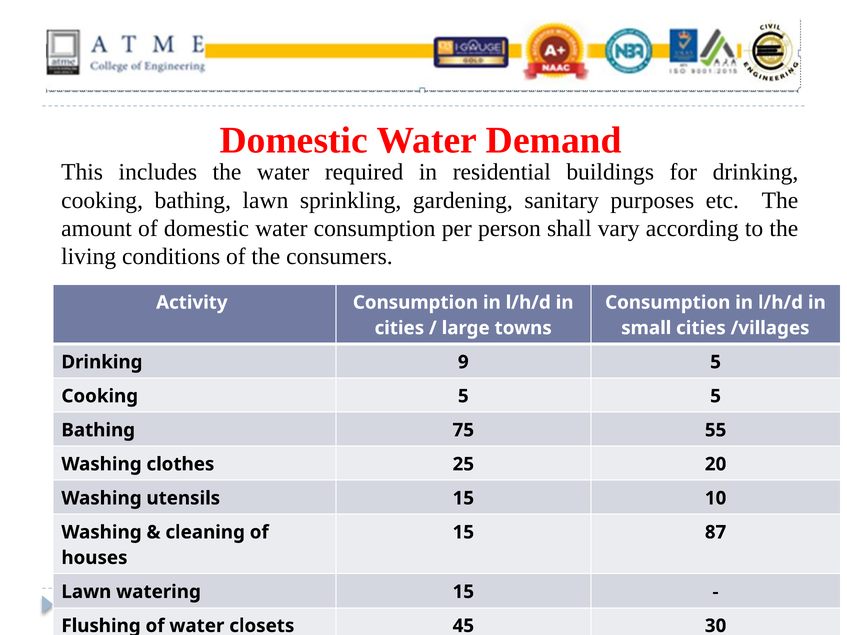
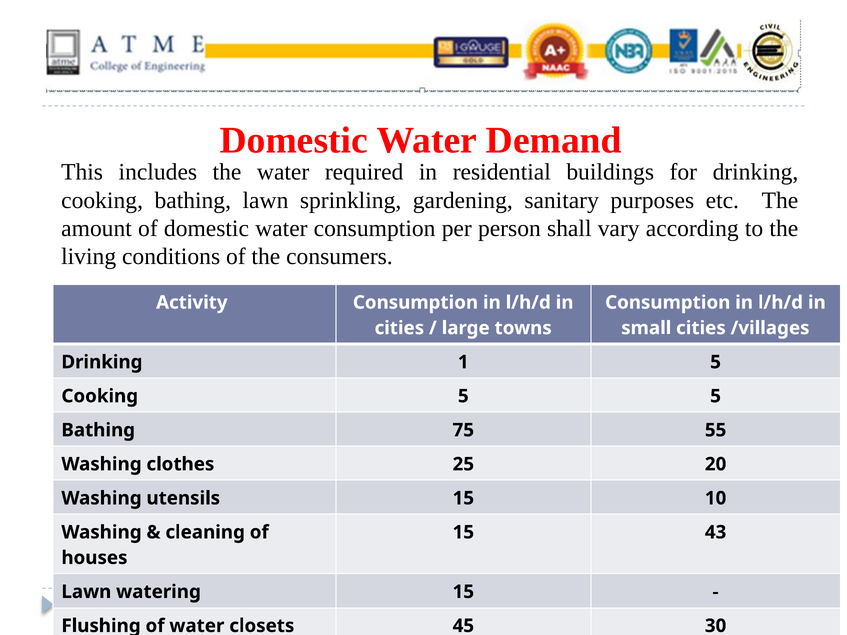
9: 9 -> 1
87: 87 -> 43
